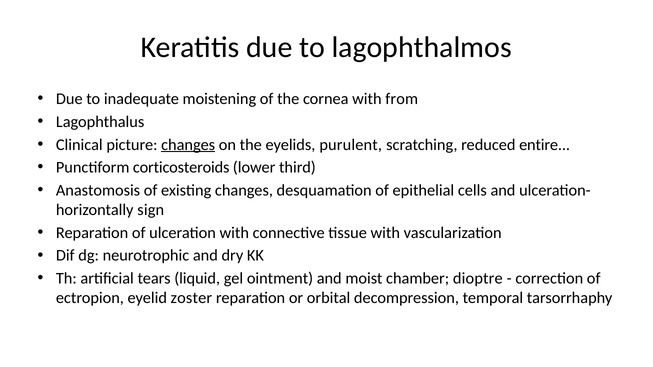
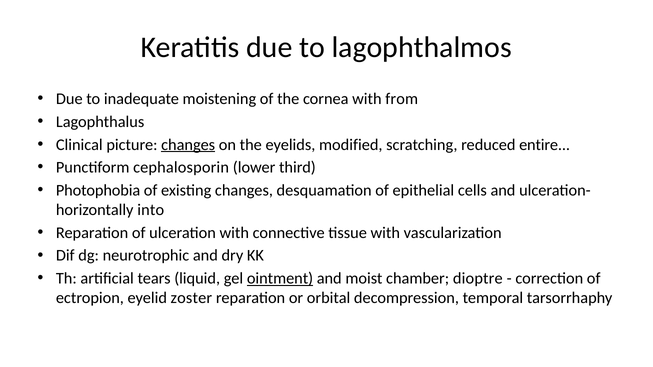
purulent: purulent -> modified
corticosteroids: corticosteroids -> cephalosporin
Anastomosis: Anastomosis -> Photophobia
sign: sign -> into
ointment underline: none -> present
